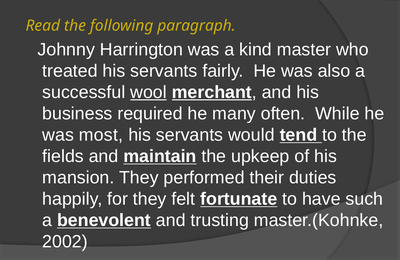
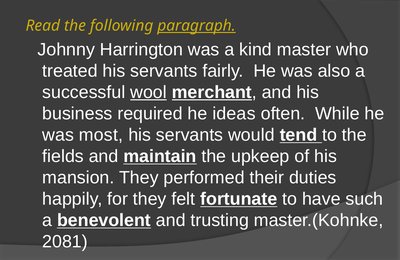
paragraph underline: none -> present
many: many -> ideas
2002: 2002 -> 2081
